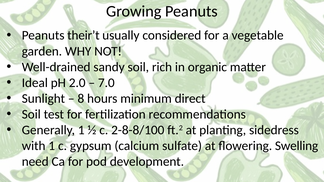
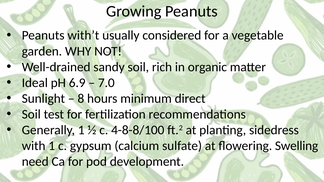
their’t: their’t -> with’t
2.0: 2.0 -> 6.9
2-8-8/100: 2-8-8/100 -> 4-8-8/100
